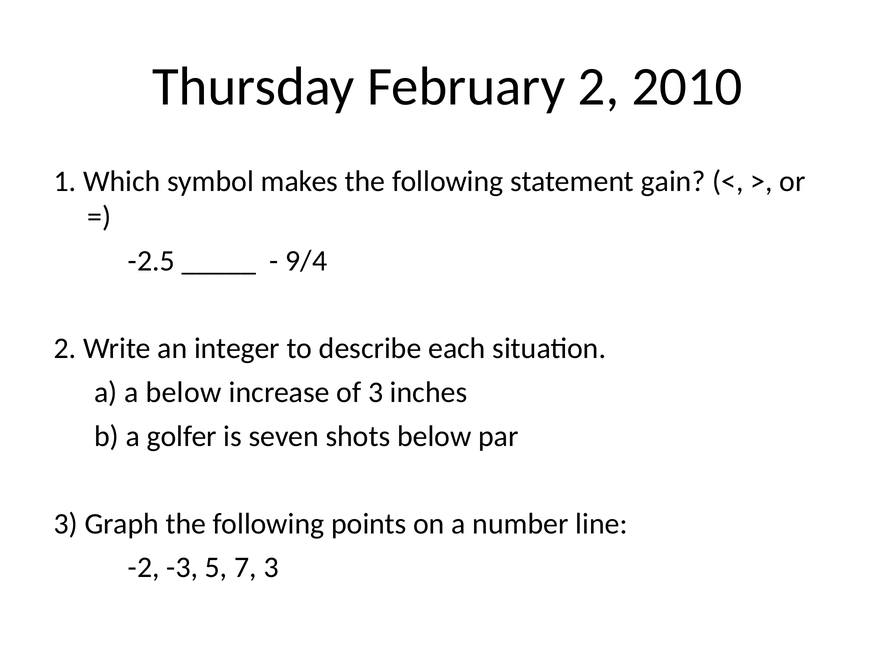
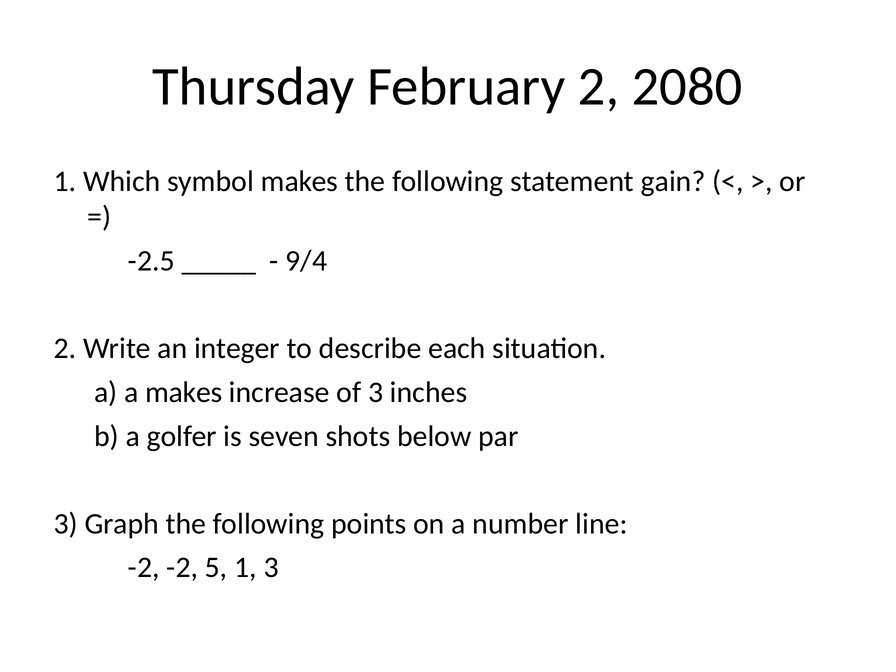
2010: 2010 -> 2080
a below: below -> makes
-2 -3: -3 -> -2
5 7: 7 -> 1
